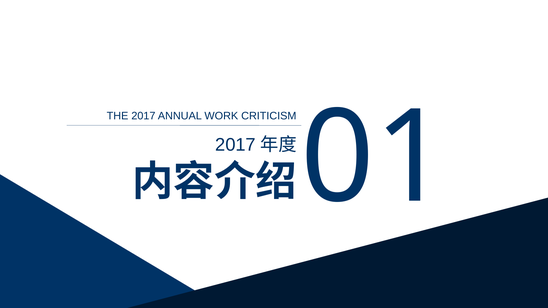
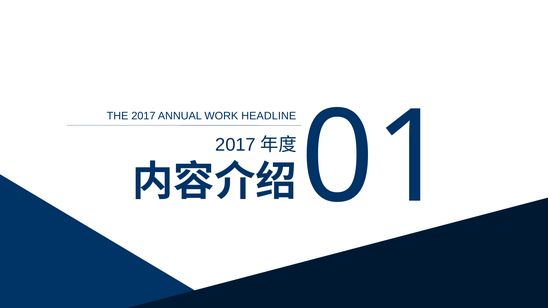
CRITICISM: CRITICISM -> HEADLINE
